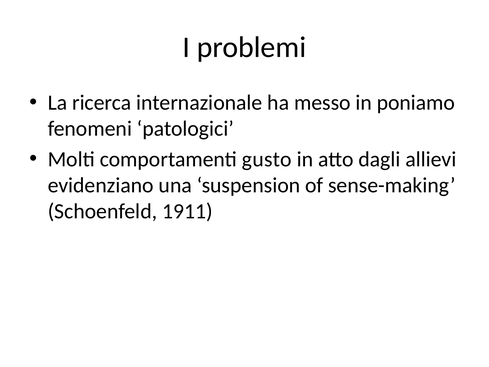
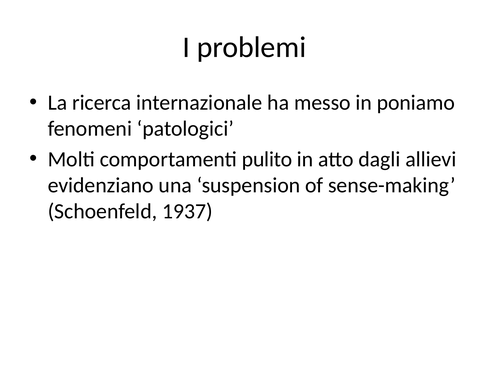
gusto: gusto -> pulito
1911: 1911 -> 1937
